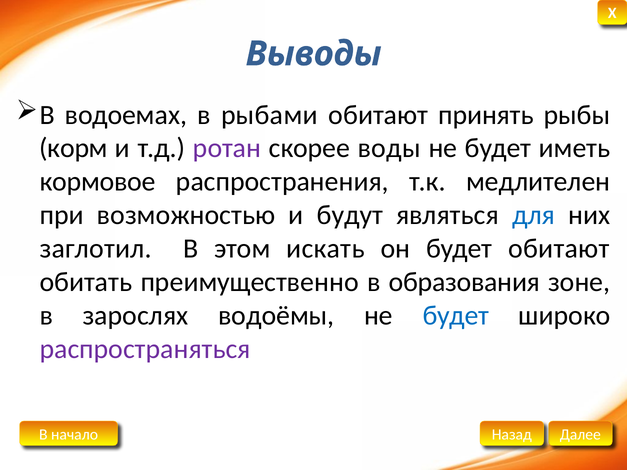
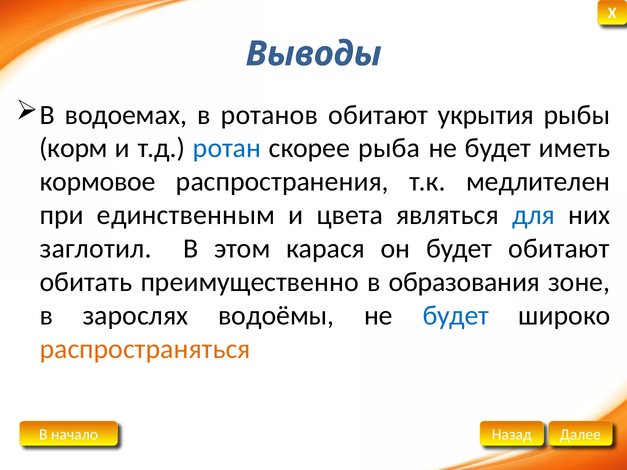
рыбами: рыбами -> ротанов
принять: принять -> укрытия
ротан colour: purple -> blue
воды: воды -> рыба
возможностью: возможностью -> единственным
будут: будут -> цвета
искать: искать -> карася
распространяться colour: purple -> orange
